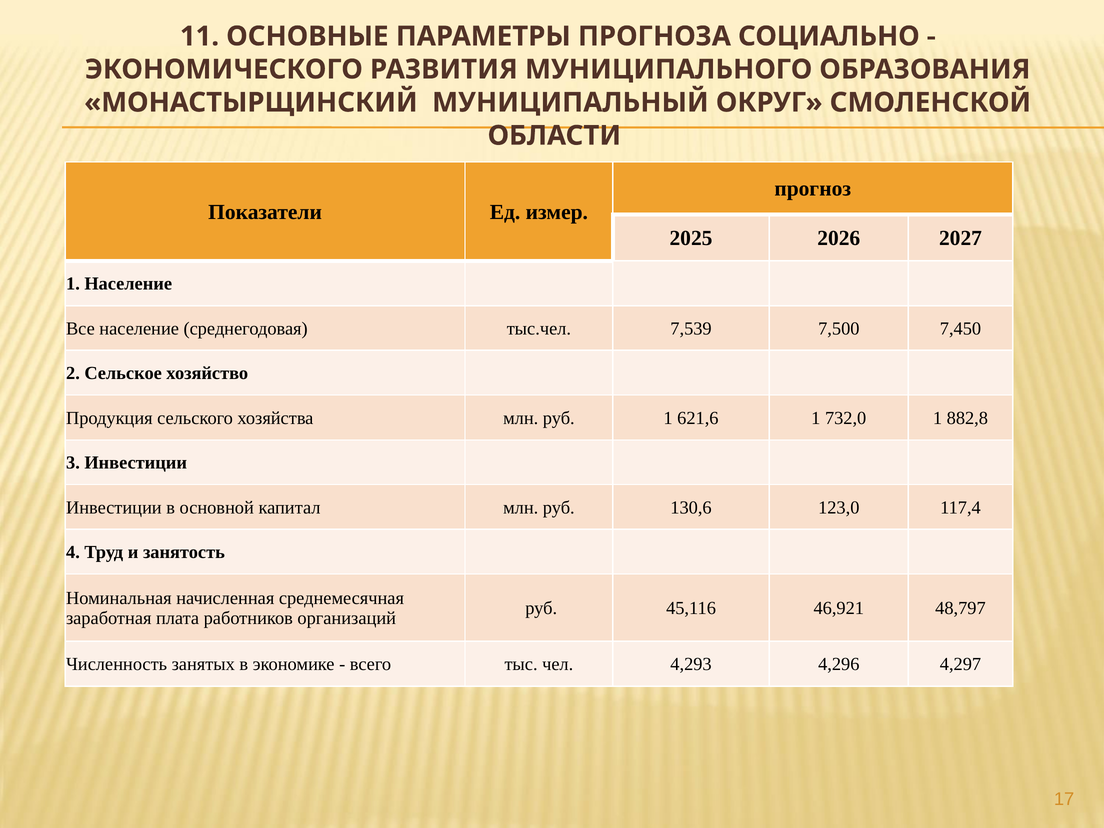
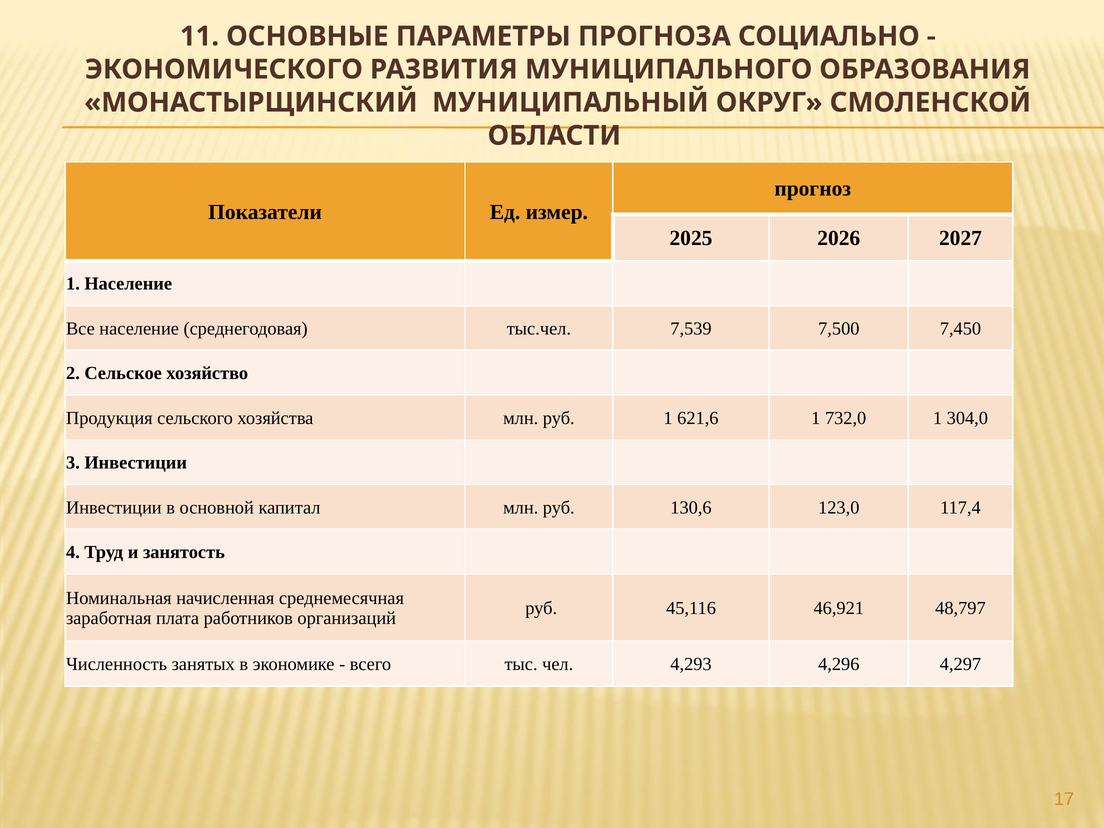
882,8: 882,8 -> 304,0
